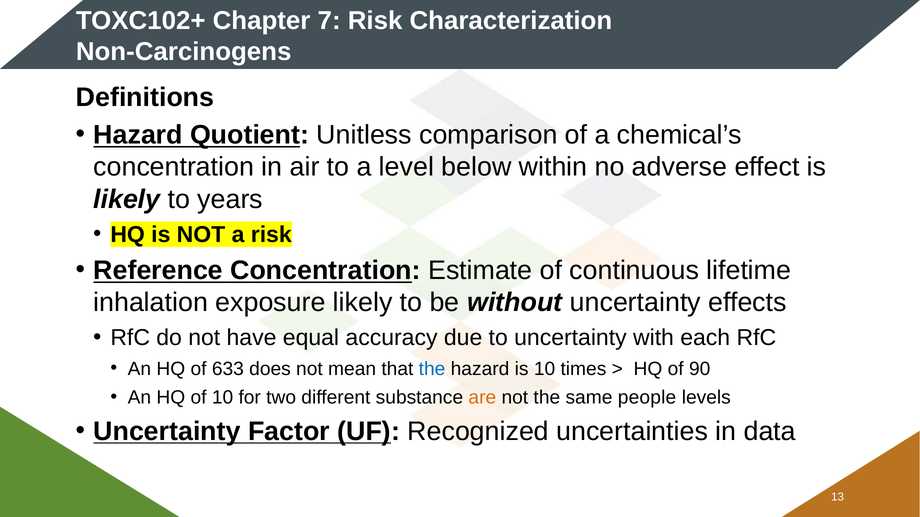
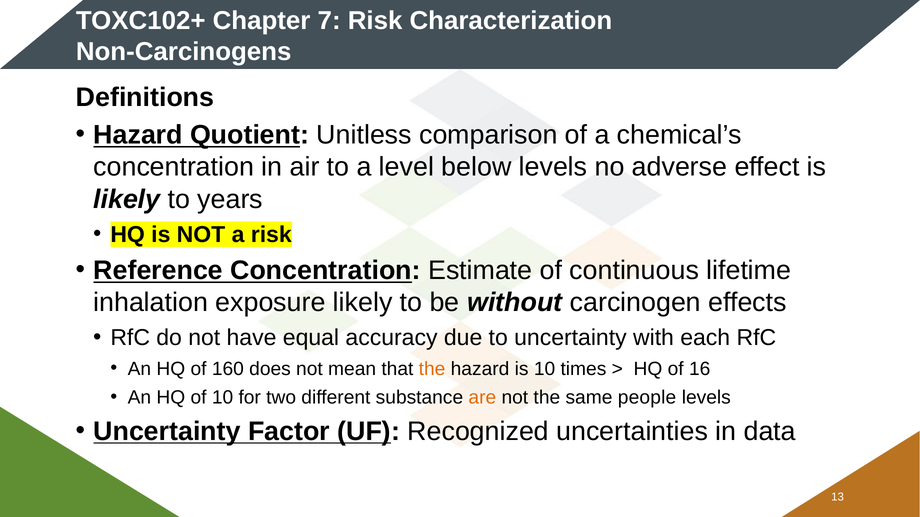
below within: within -> levels
without uncertainty: uncertainty -> carcinogen
633: 633 -> 160
the at (432, 369) colour: blue -> orange
90: 90 -> 16
